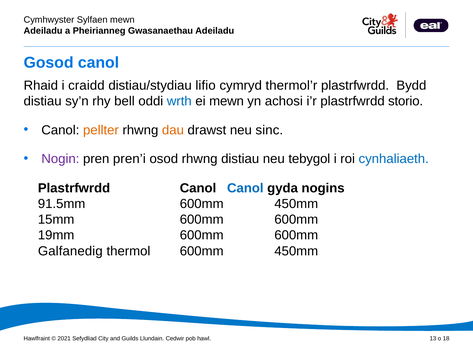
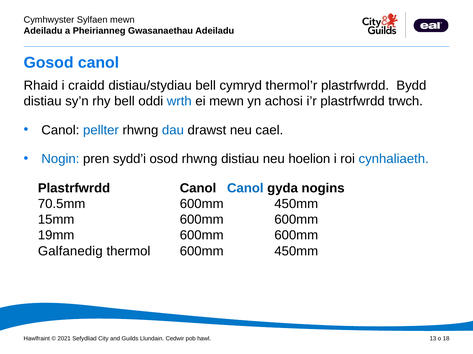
distiau/stydiau lifio: lifio -> bell
storio: storio -> trwch
pellter colour: orange -> blue
dau colour: orange -> blue
sinc: sinc -> cael
Nogin colour: purple -> blue
pren’i: pren’i -> sydd’i
tebygol: tebygol -> hoelion
91.5mm: 91.5mm -> 70.5mm
